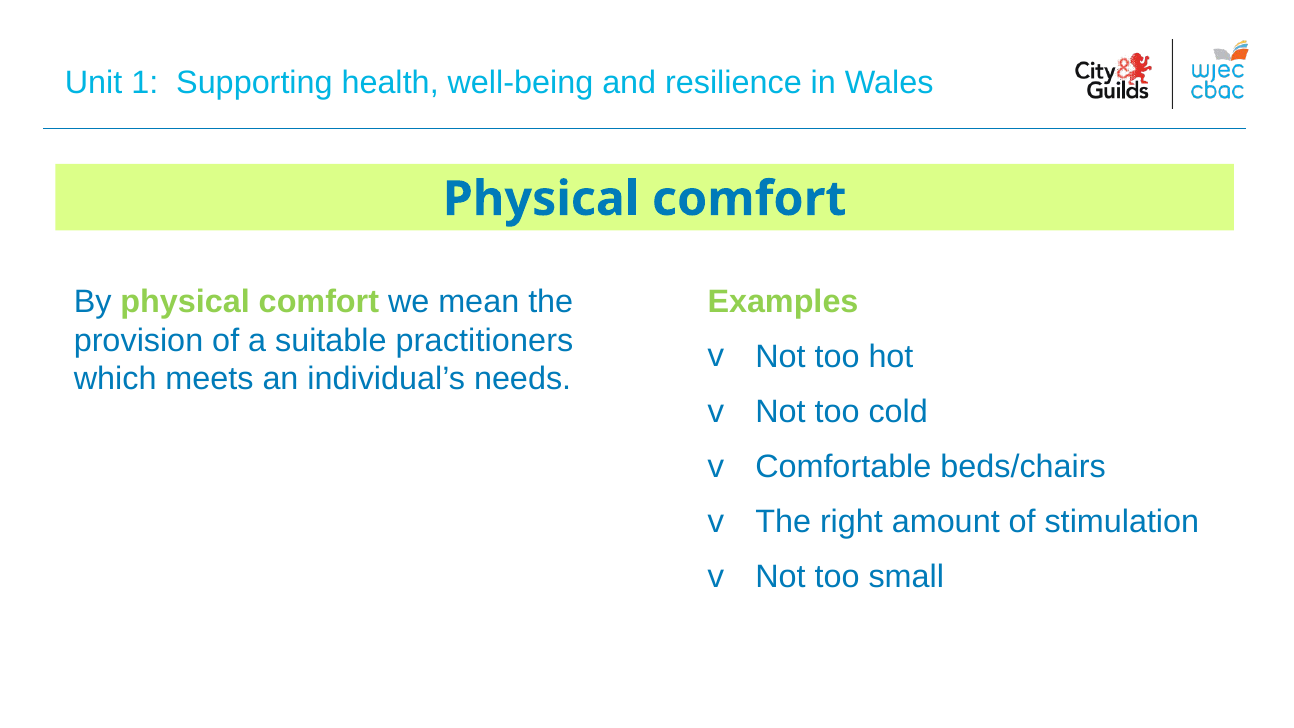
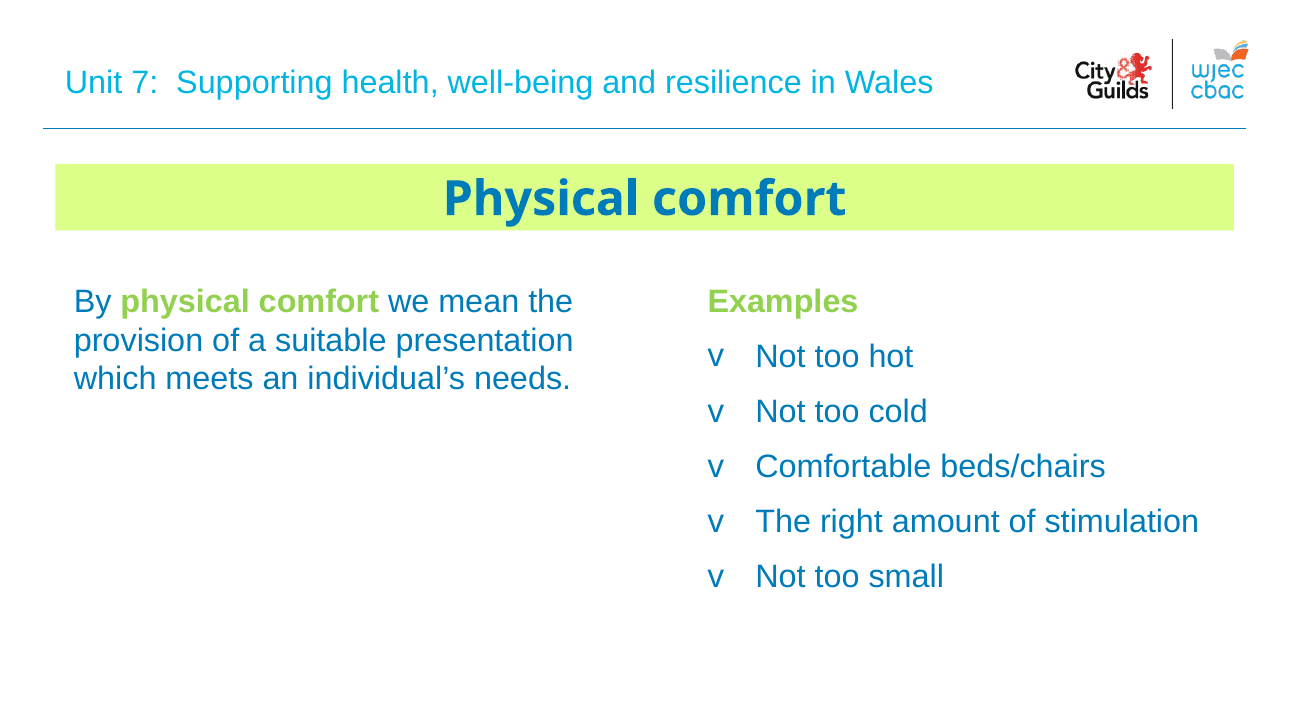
1: 1 -> 7
practitioners: practitioners -> presentation
